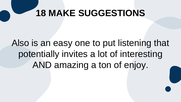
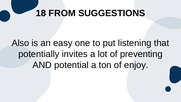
MAKE: MAKE -> FROM
interesting: interesting -> preventing
amazing: amazing -> potential
